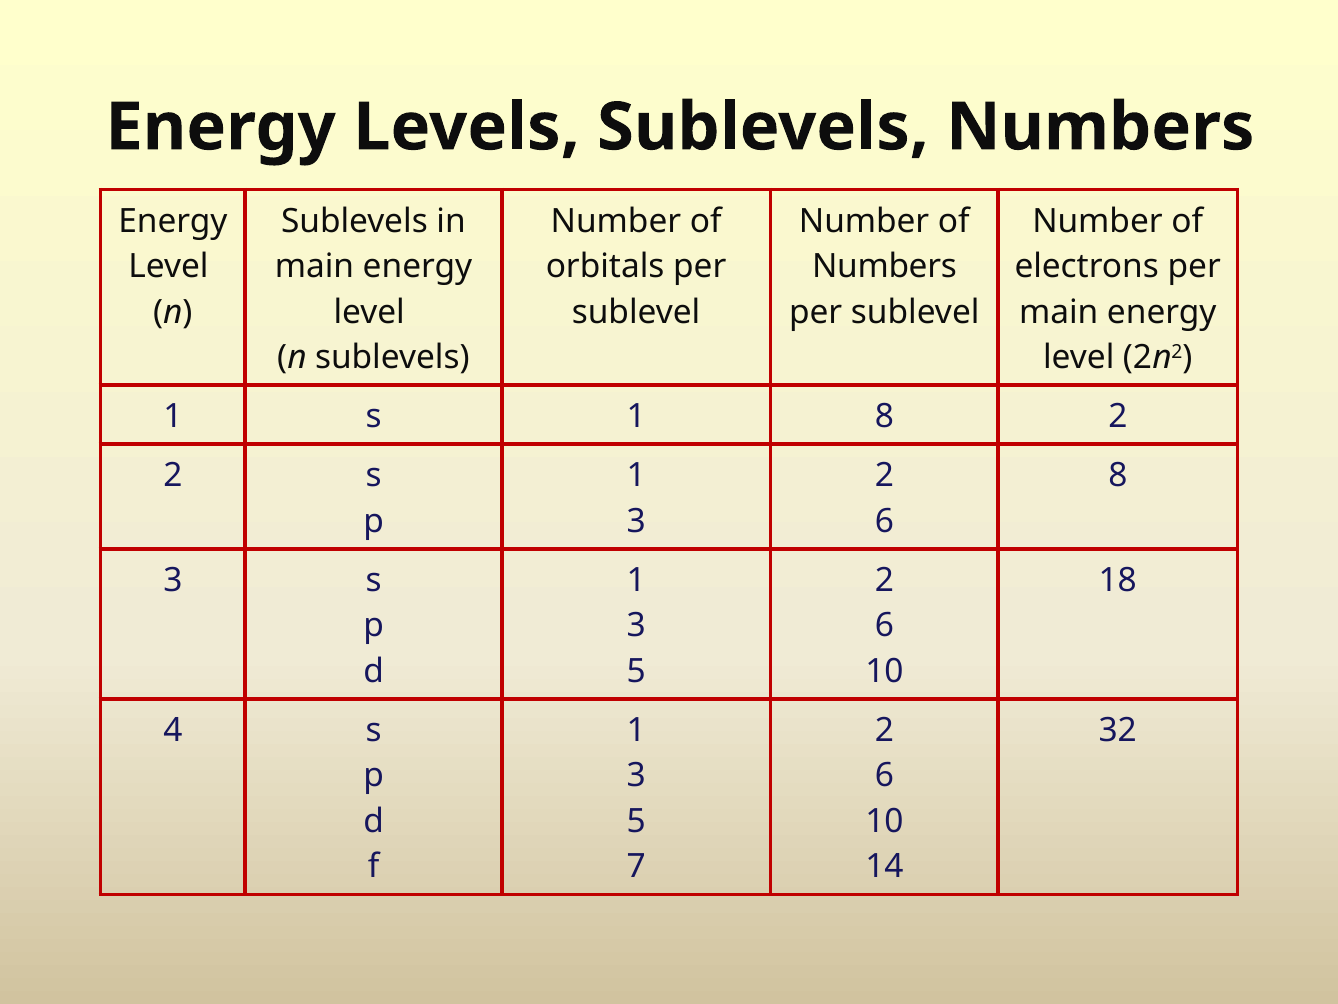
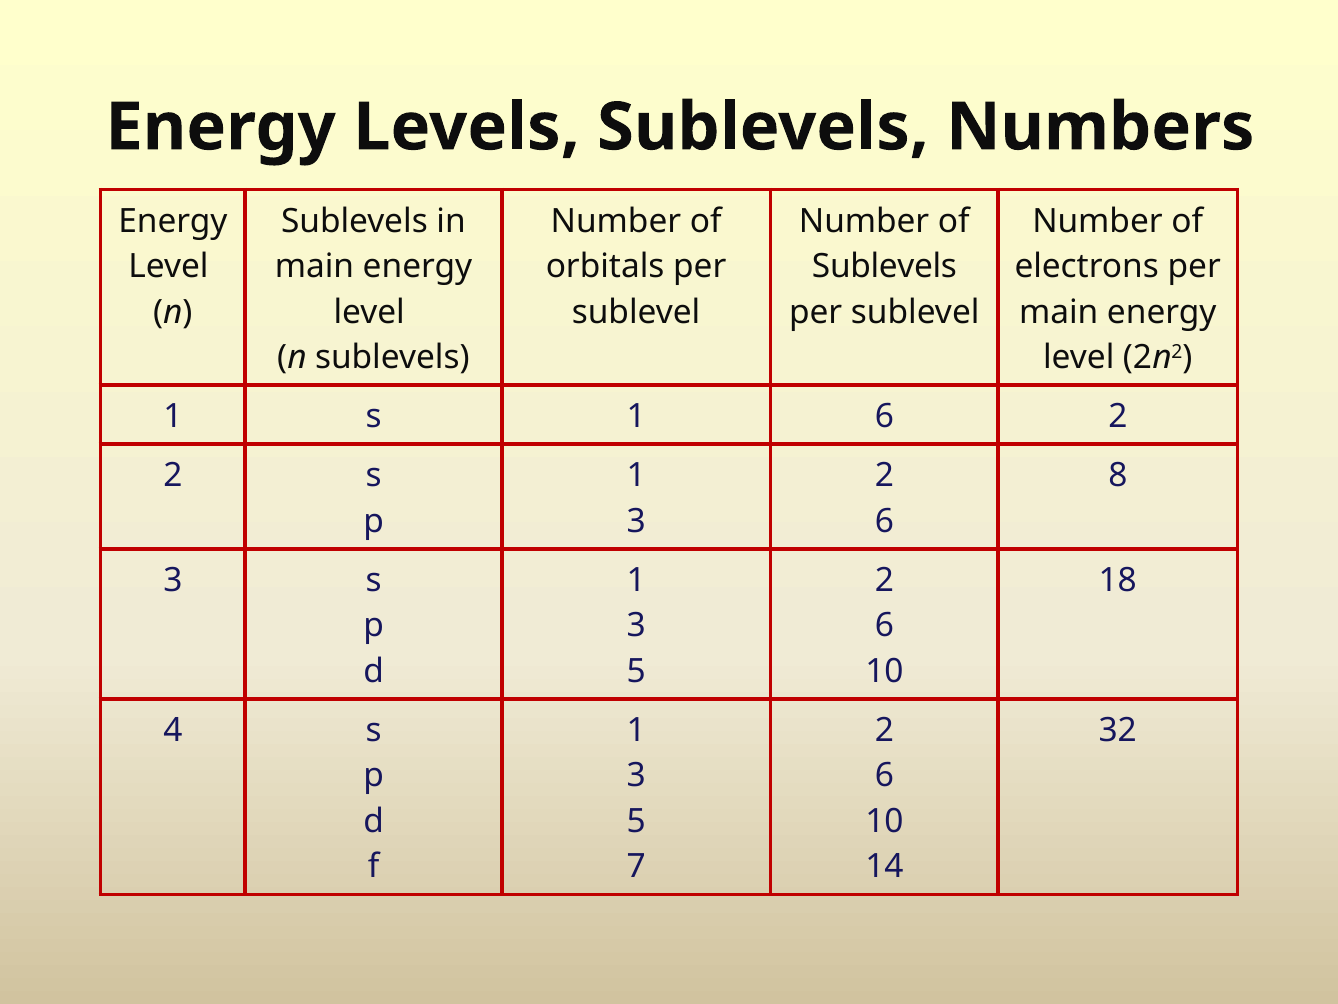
Numbers at (884, 266): Numbers -> Sublevels
1 8: 8 -> 6
